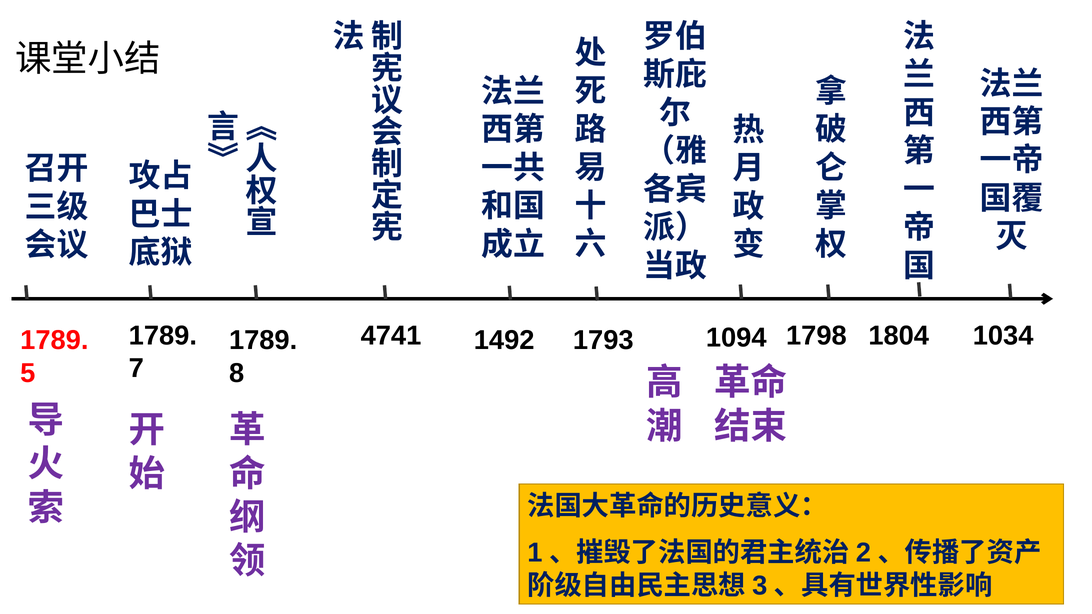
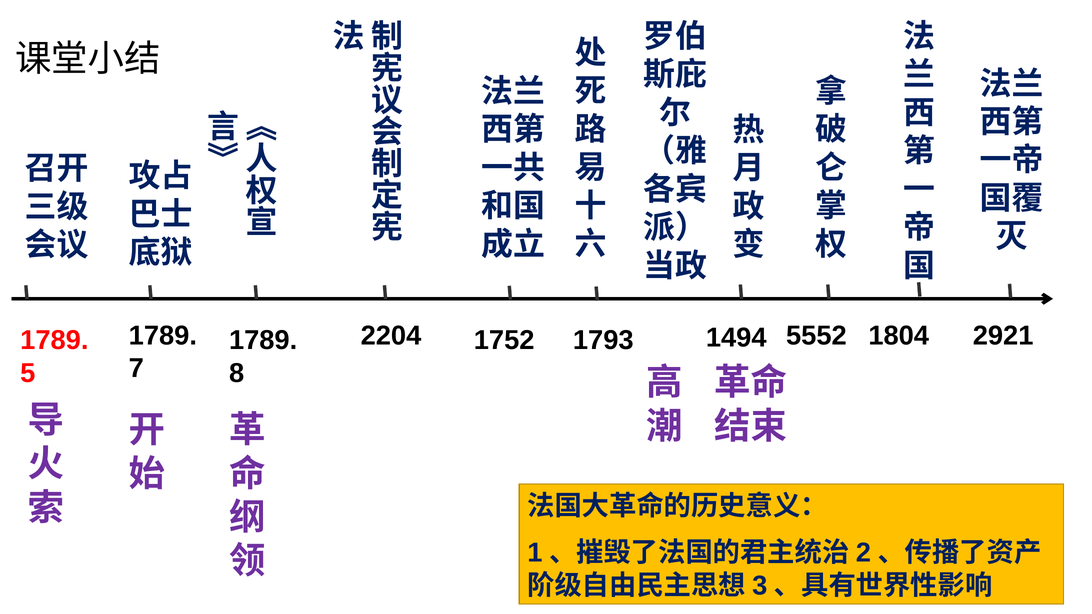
4741: 4741 -> 2204
1094: 1094 -> 1494
1798: 1798 -> 5552
1034: 1034 -> 2921
1492: 1492 -> 1752
